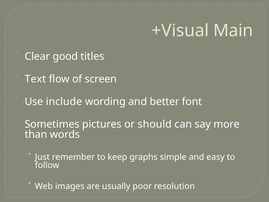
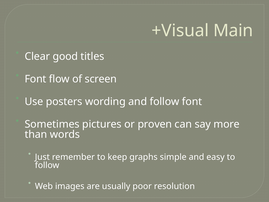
Text at (35, 79): Text -> Font
include: include -> posters
and better: better -> follow
should: should -> proven
